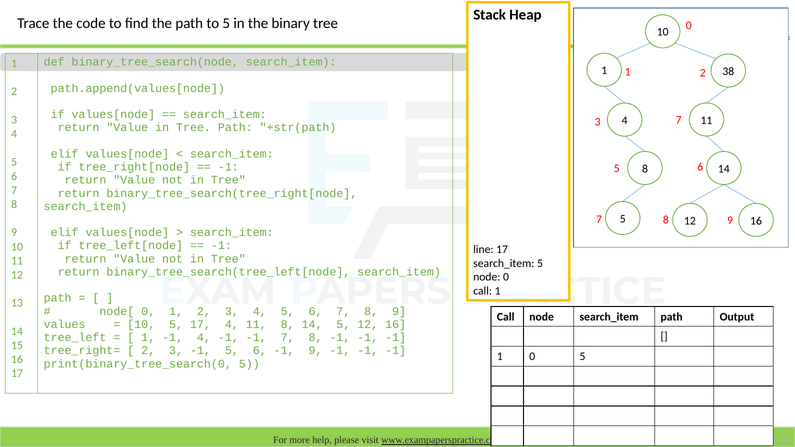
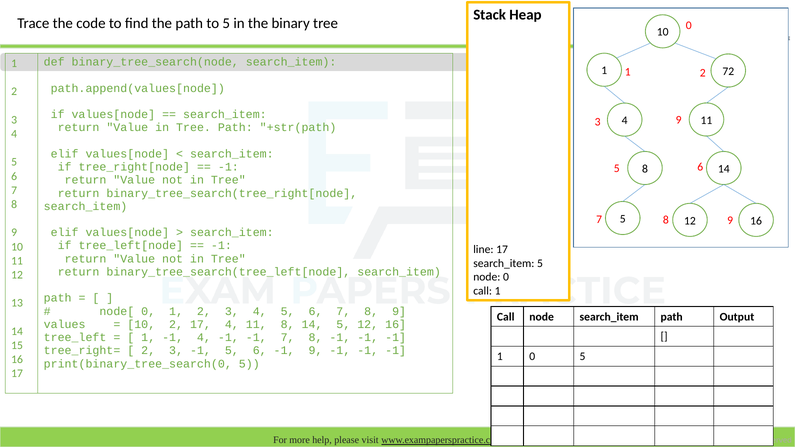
38: 38 -> 72
3 7: 7 -> 9
10 5: 5 -> 2
